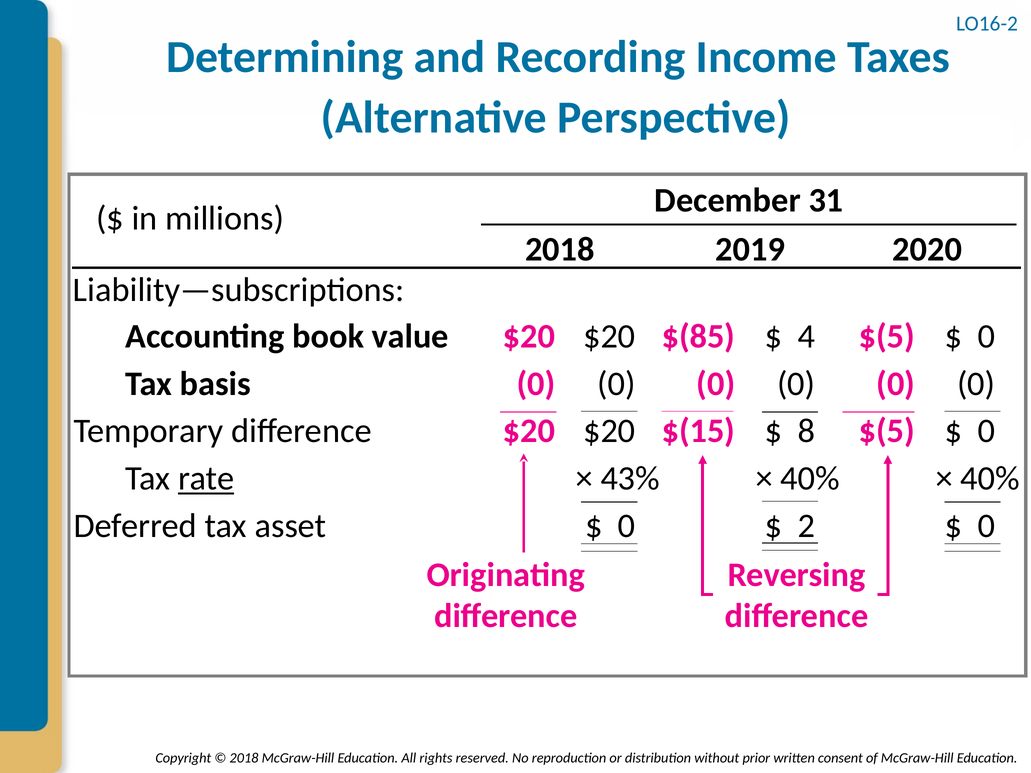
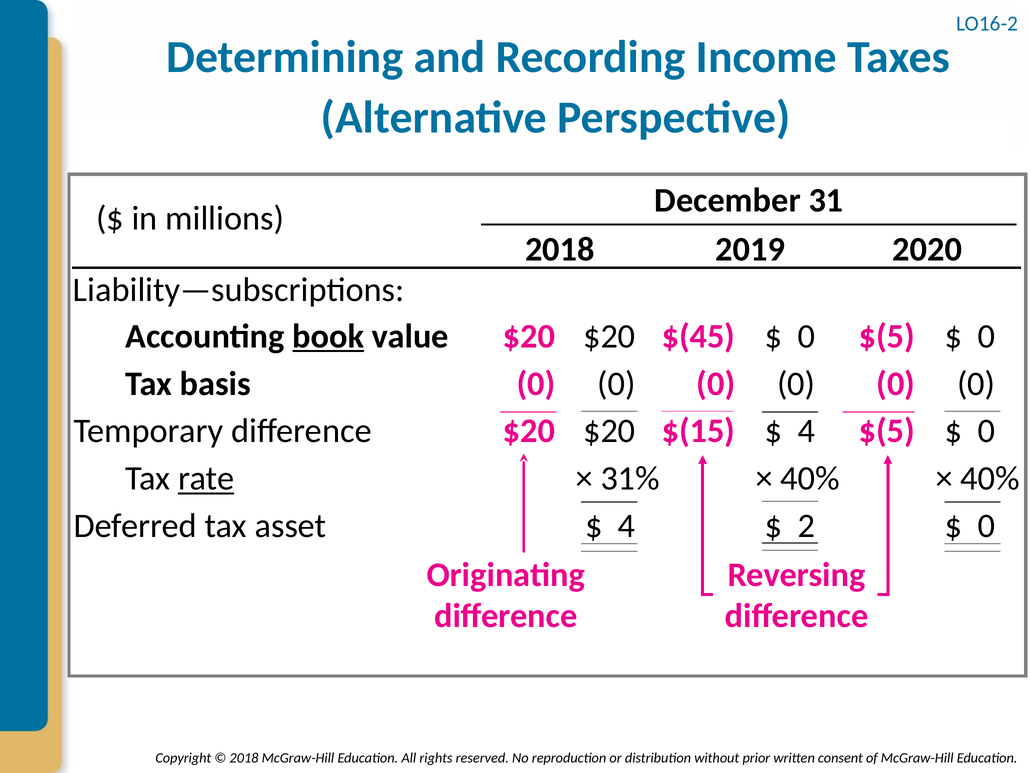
book underline: none -> present
$(85: $(85 -> $(45
4 at (807, 336): 4 -> 0
8 at (807, 431): 8 -> 4
43%: 43% -> 31%
0 at (627, 526): 0 -> 4
